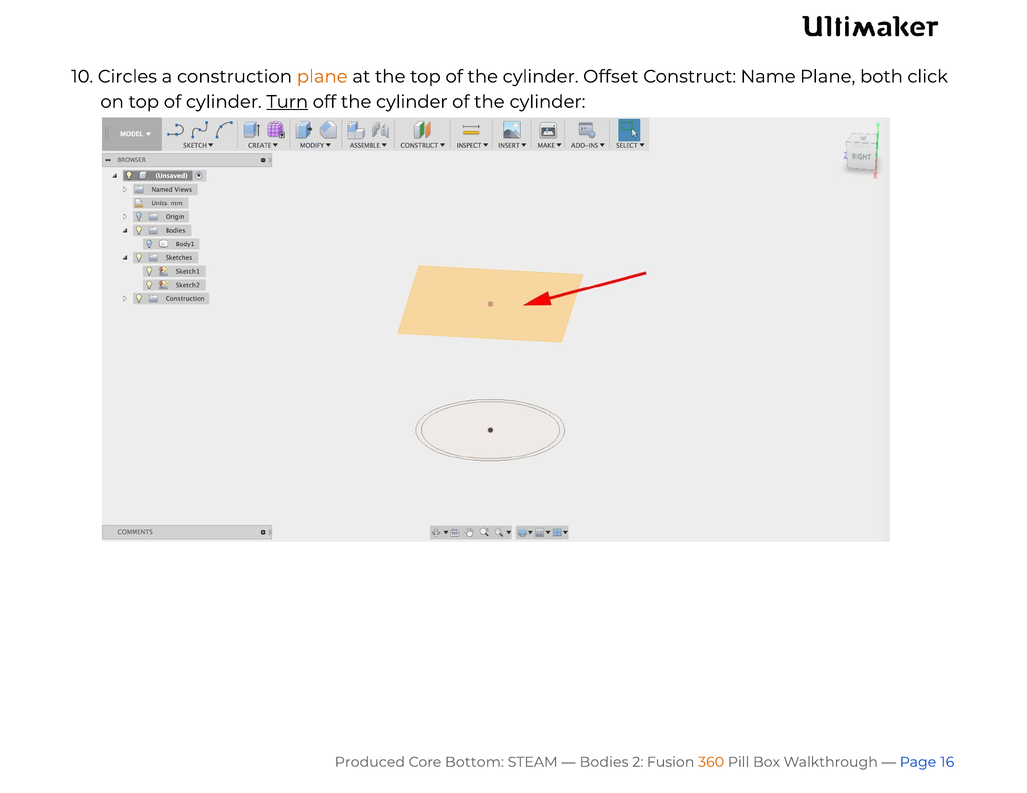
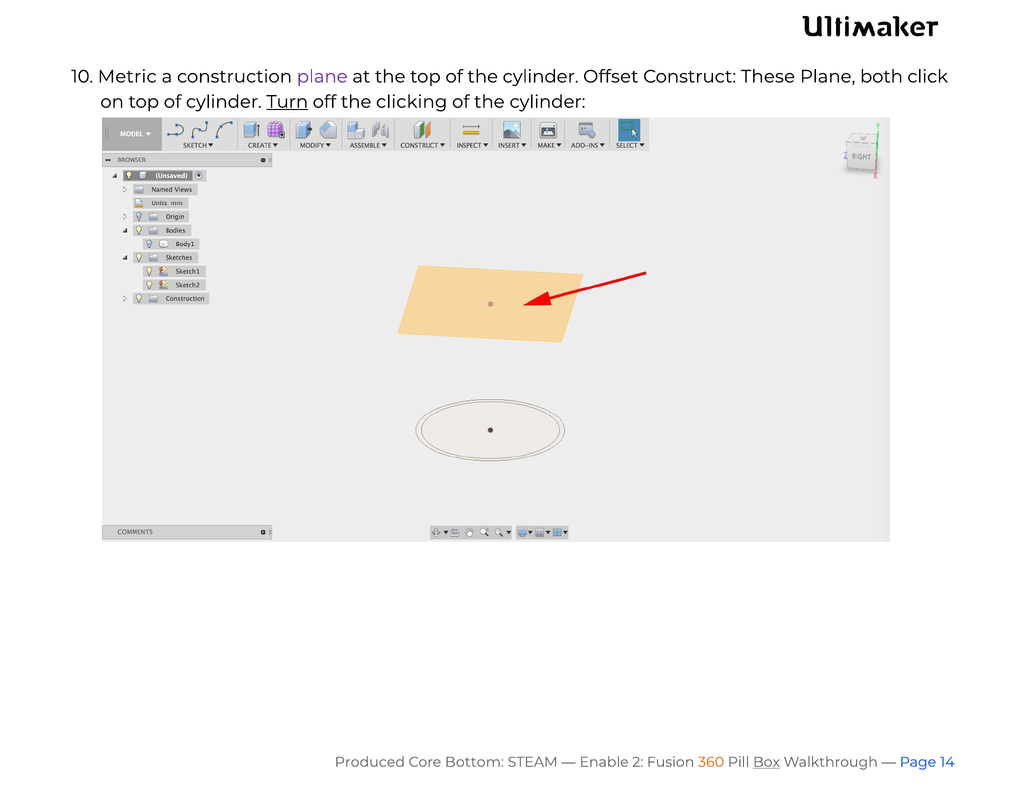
Circles: Circles -> Metric
plane at (322, 77) colour: orange -> purple
Name: Name -> These
off the cylinder: cylinder -> clicking
Bodies: Bodies -> Enable
Box underline: none -> present
16: 16 -> 14
